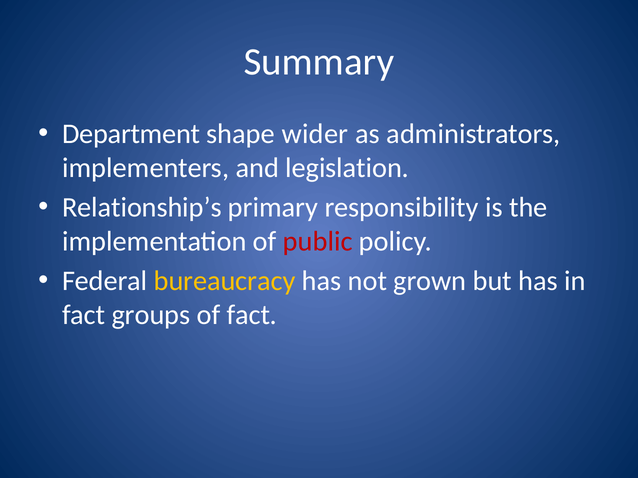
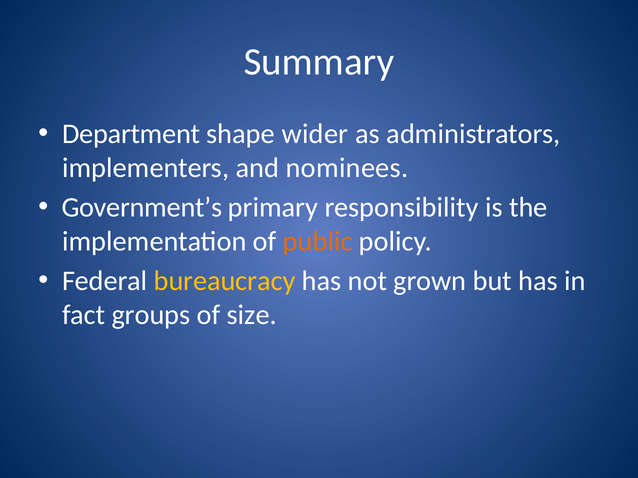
legislation: legislation -> nominees
Relationship’s: Relationship’s -> Government’s
public colour: red -> orange
of fact: fact -> size
